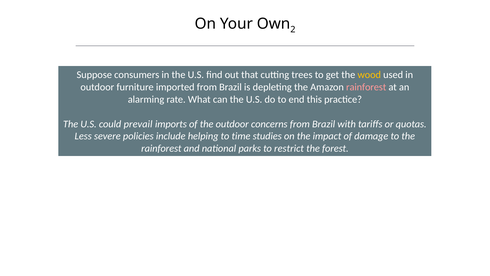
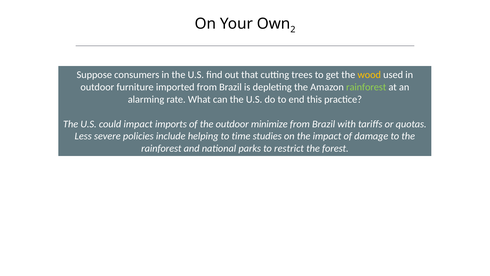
rainforest at (366, 87) colour: pink -> light green
could prevail: prevail -> impact
concerns: concerns -> minimize
